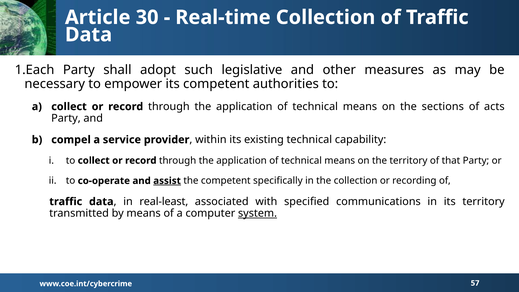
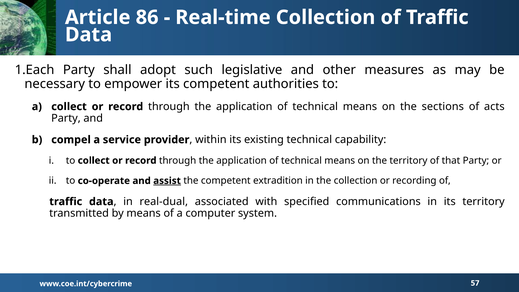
30: 30 -> 86
specifically: specifically -> extradition
real-least: real-least -> real-dual
system underline: present -> none
